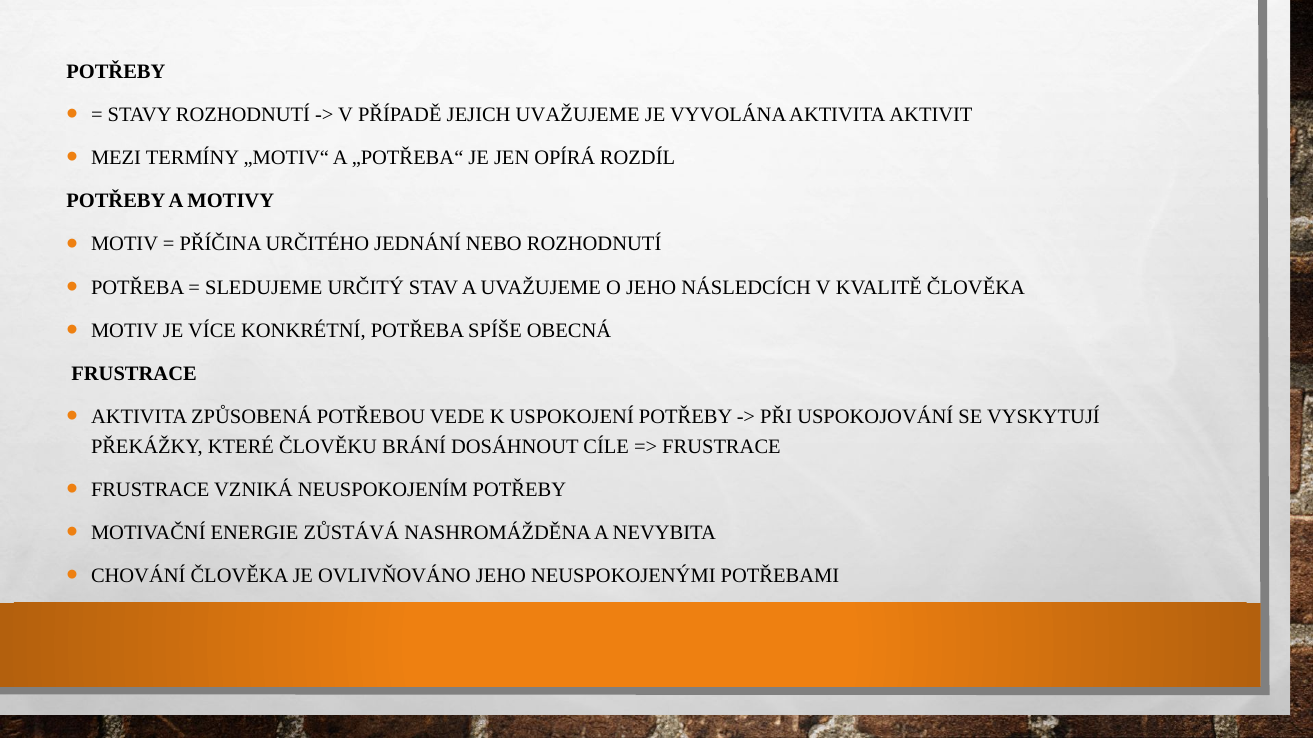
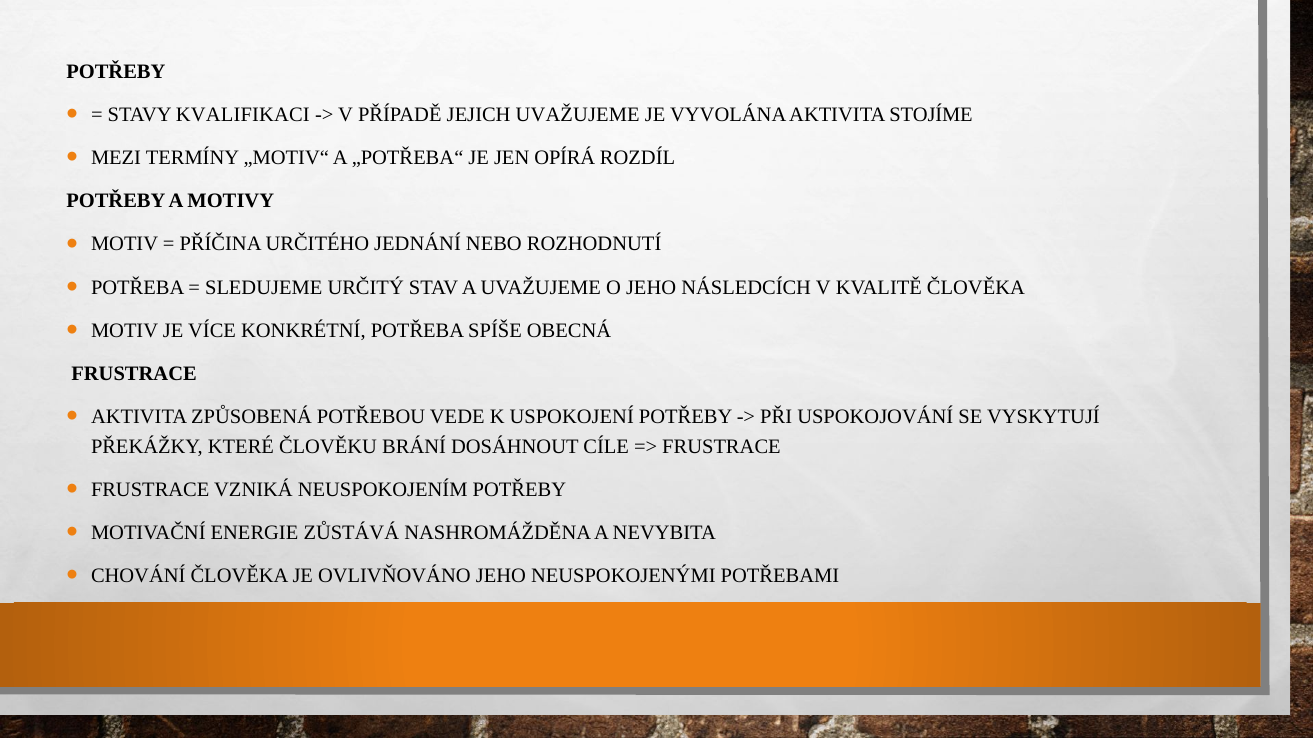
STAVY ROZHODNUTÍ: ROZHODNUTÍ -> KVALIFIKACI
AKTIVIT: AKTIVIT -> STOJÍME
